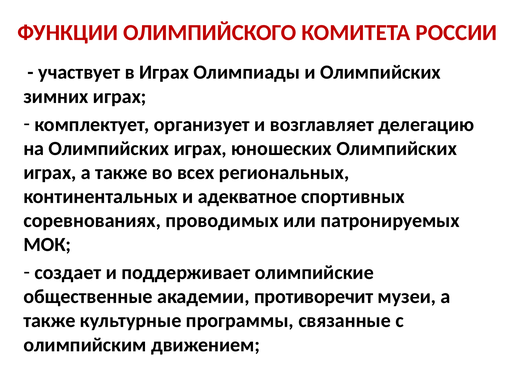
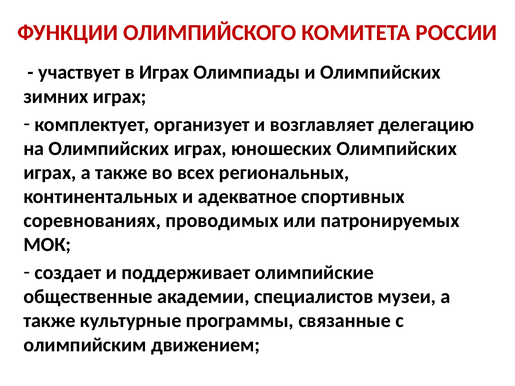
противоречит: противоречит -> специалистов
